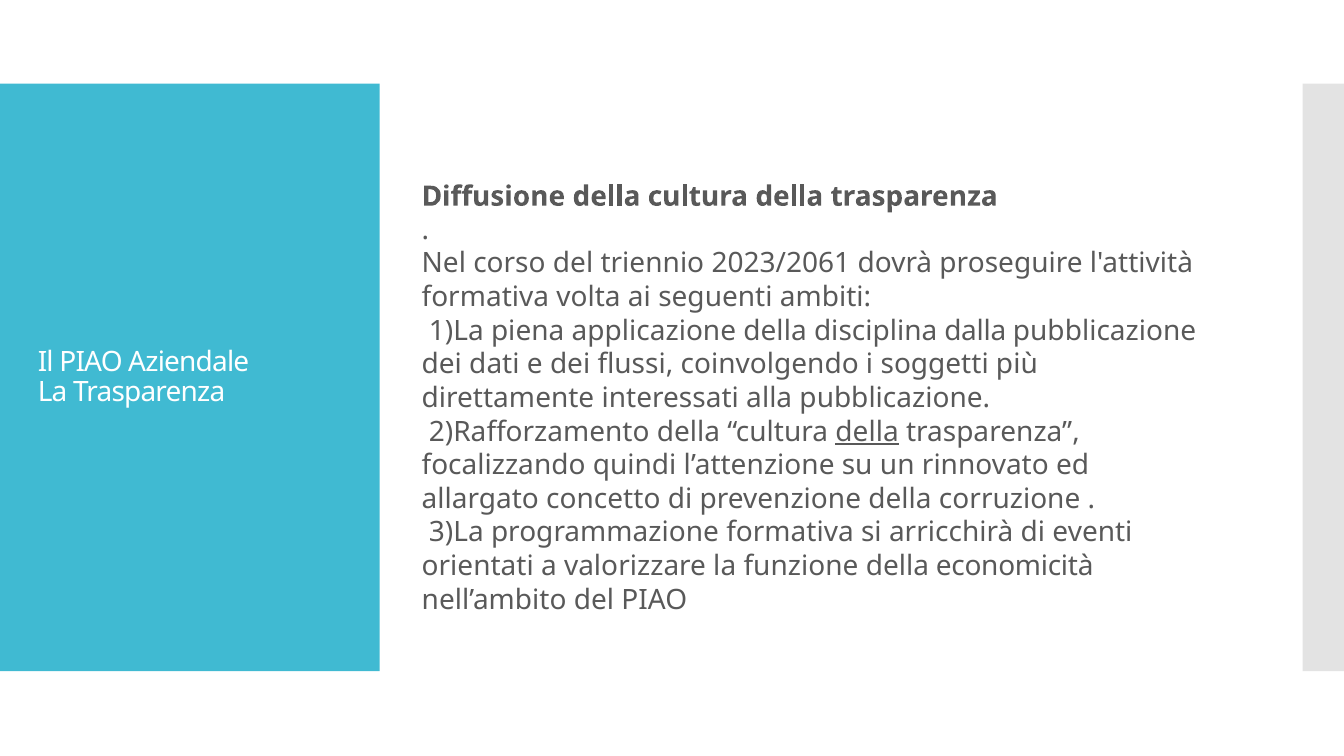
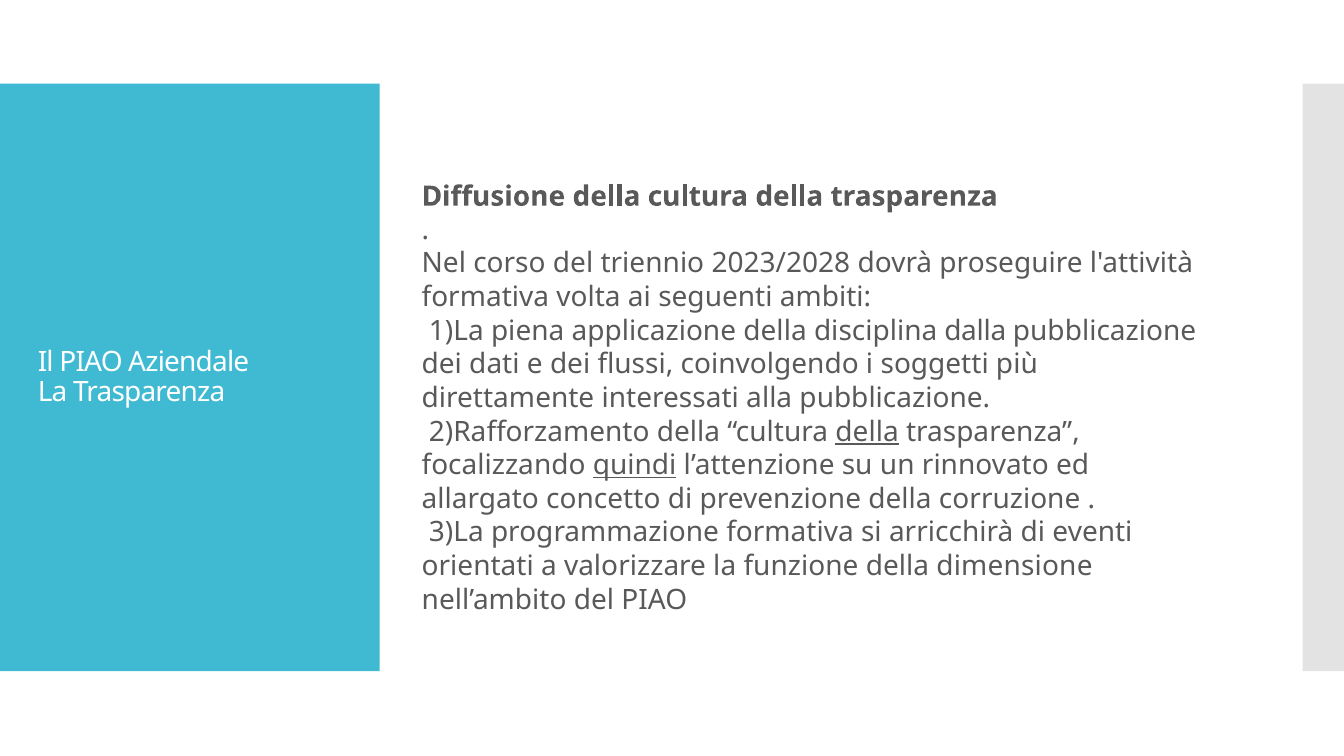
2023/2061: 2023/2061 -> 2023/2028
quindi underline: none -> present
economicità: economicità -> dimensione
